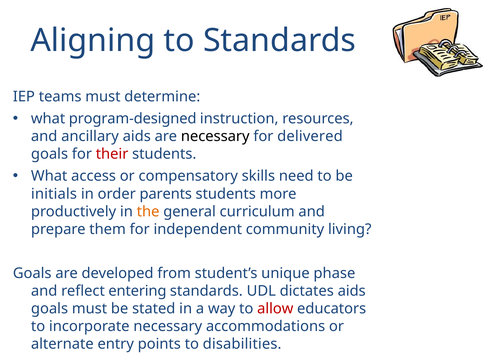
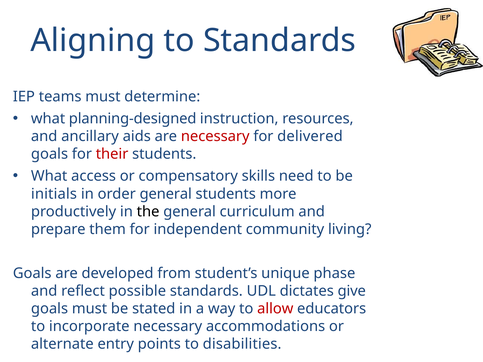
program-designed: program-designed -> planning-designed
necessary at (215, 137) colour: black -> red
order parents: parents -> general
the colour: orange -> black
entering: entering -> possible
dictates aids: aids -> give
